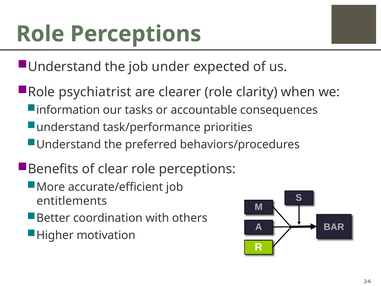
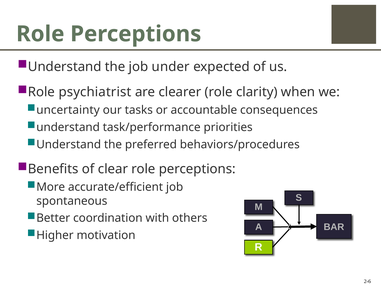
information: information -> uncertainty
entitlements: entitlements -> spontaneous
